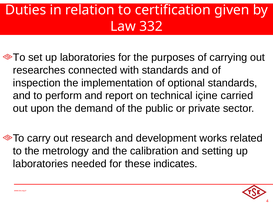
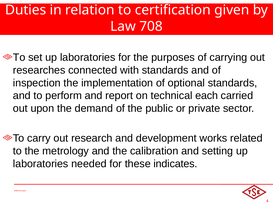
332: 332 -> 708
içine: içine -> each
